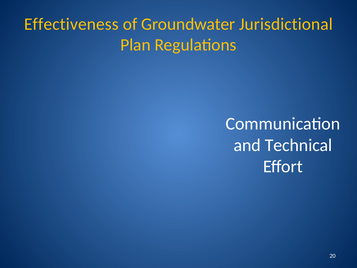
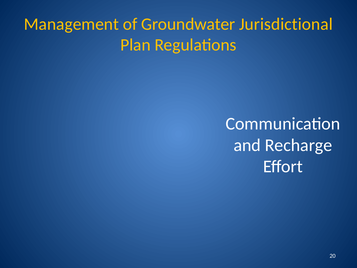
Effectiveness: Effectiveness -> Management
Technical: Technical -> Recharge
